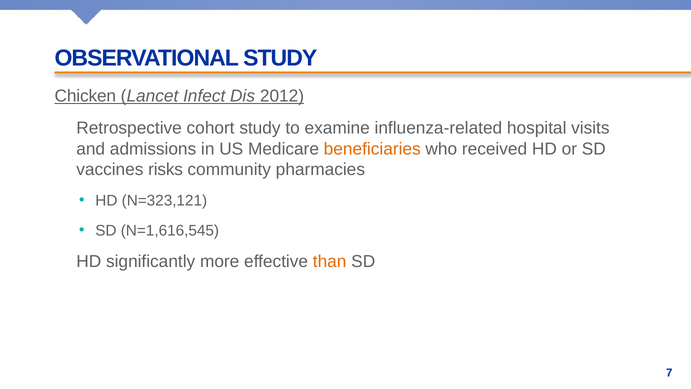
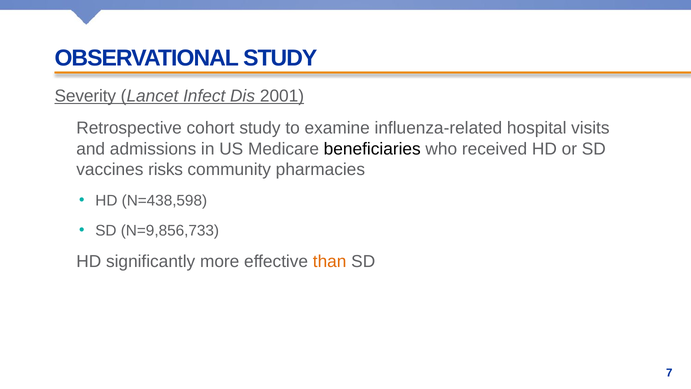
Chicken: Chicken -> Severity
2012: 2012 -> 2001
beneficiaries colour: orange -> black
N=323,121: N=323,121 -> N=438,598
N=1,616,545: N=1,616,545 -> N=9,856,733
